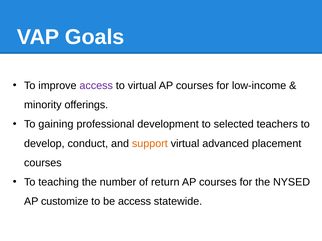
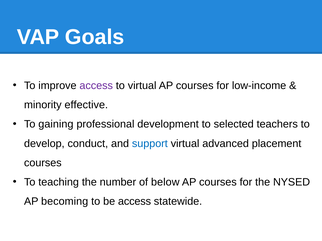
offerings: offerings -> effective
support colour: orange -> blue
return: return -> below
customize: customize -> becoming
